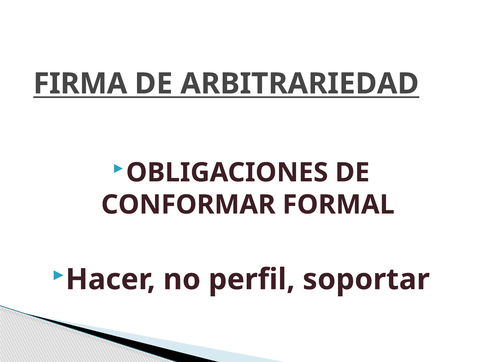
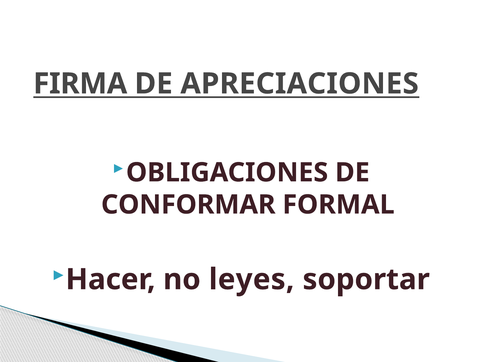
ARBITRARIEDAD: ARBITRARIEDAD -> APRECIACIONES
perfil: perfil -> leyes
